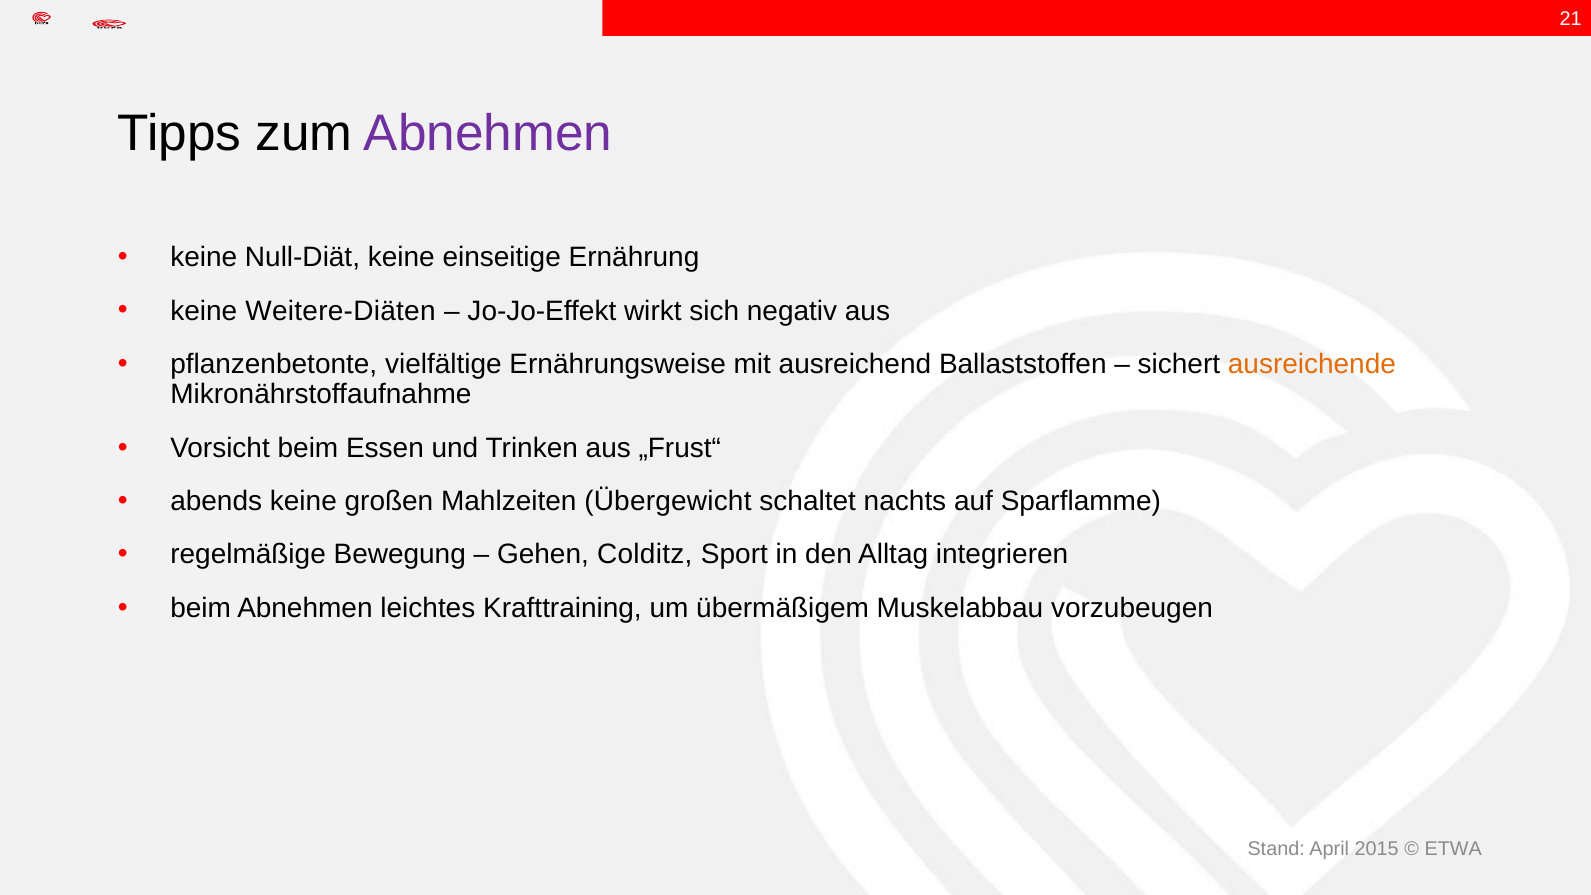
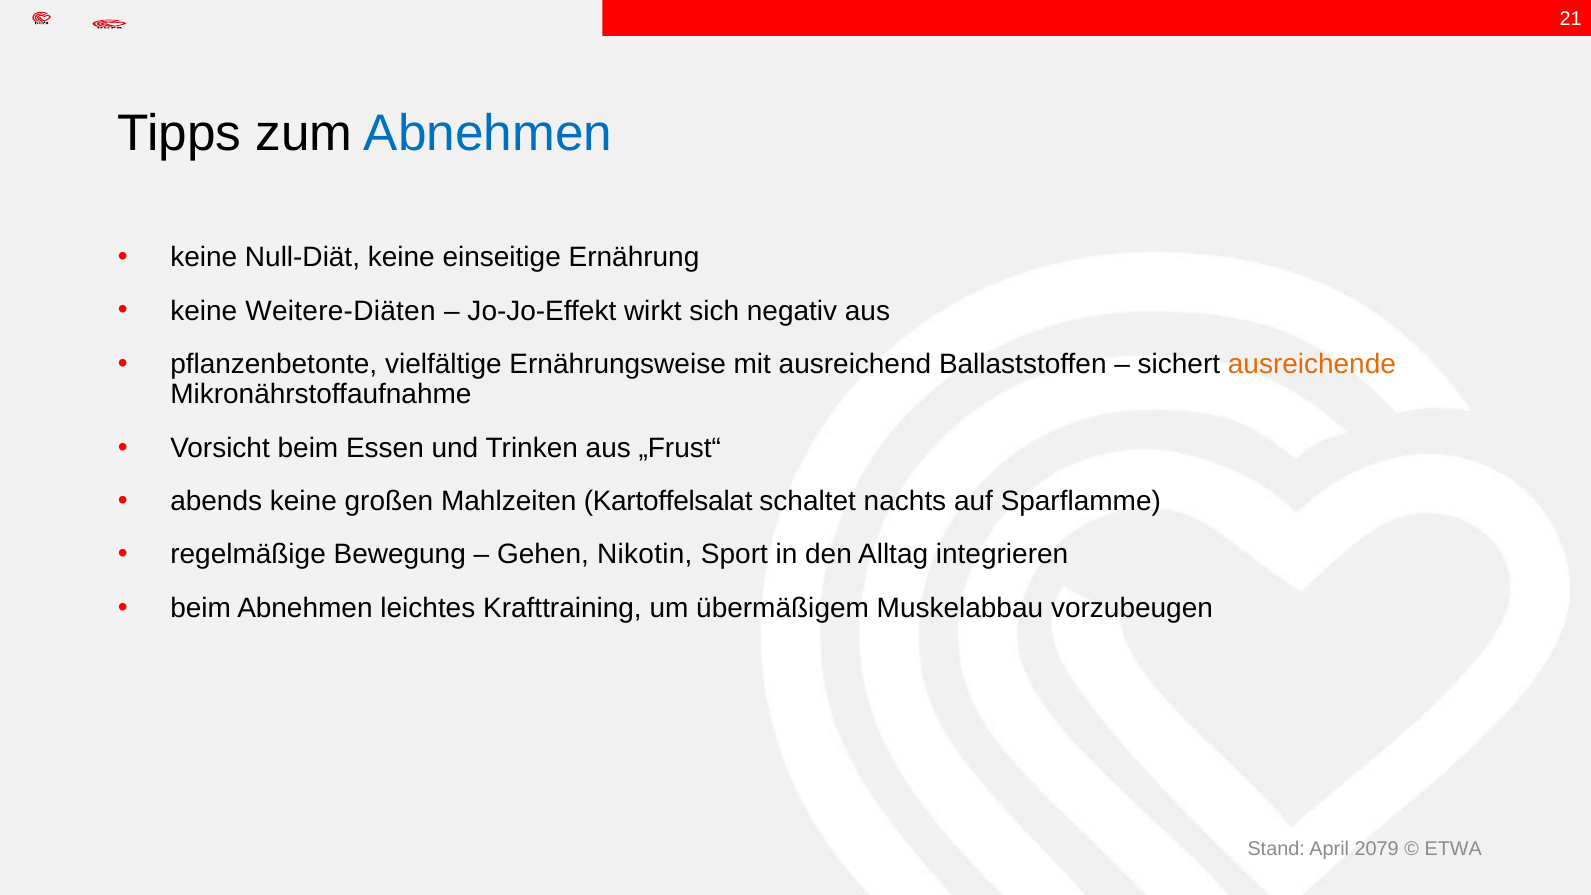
Abnehmen at (488, 134) colour: purple -> blue
Übergewicht: Übergewicht -> Kartoffelsalat
Colditz: Colditz -> Nikotin
2015: 2015 -> 2079
